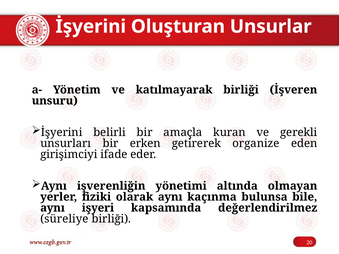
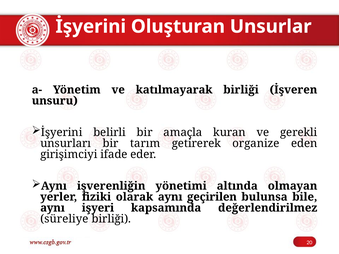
erken: erken -> tarım
kaçınma: kaçınma -> geçirilen
